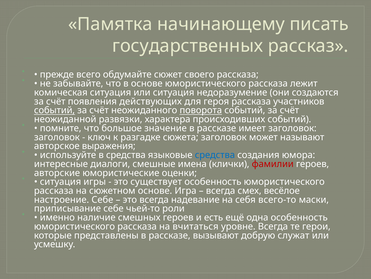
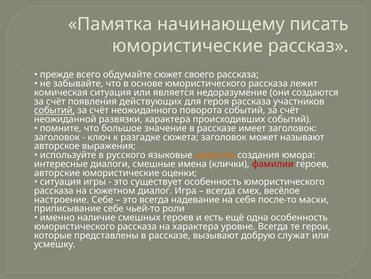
государственных at (188, 46): государственных -> юмористические
или ситуация: ситуация -> является
поворота underline: present -> none
в средства: средства -> русского
средства at (215, 155) colour: blue -> orange
сюжетном основе: основе -> диалог
всего-то: всего-то -> после-то
на вчитаться: вчитаться -> характера
